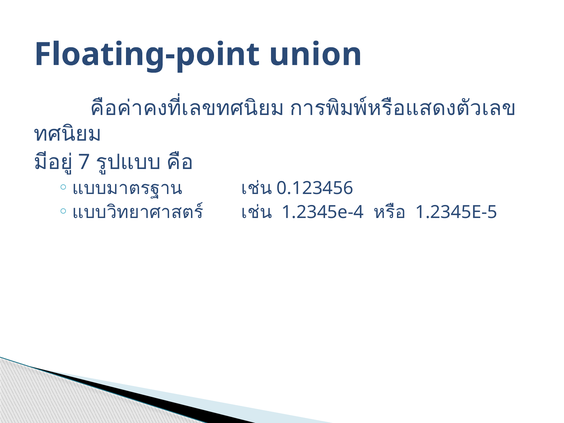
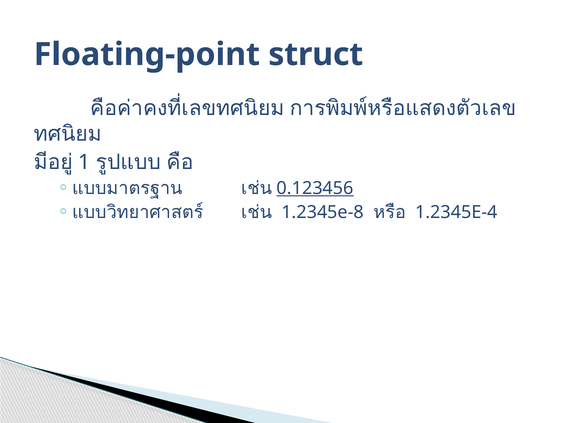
union: union -> struct
7: 7 -> 1
0.123456 underline: none -> present
1.2345e-4: 1.2345e-4 -> 1.2345e-8
1.2345E-5: 1.2345E-5 -> 1.2345E-4
